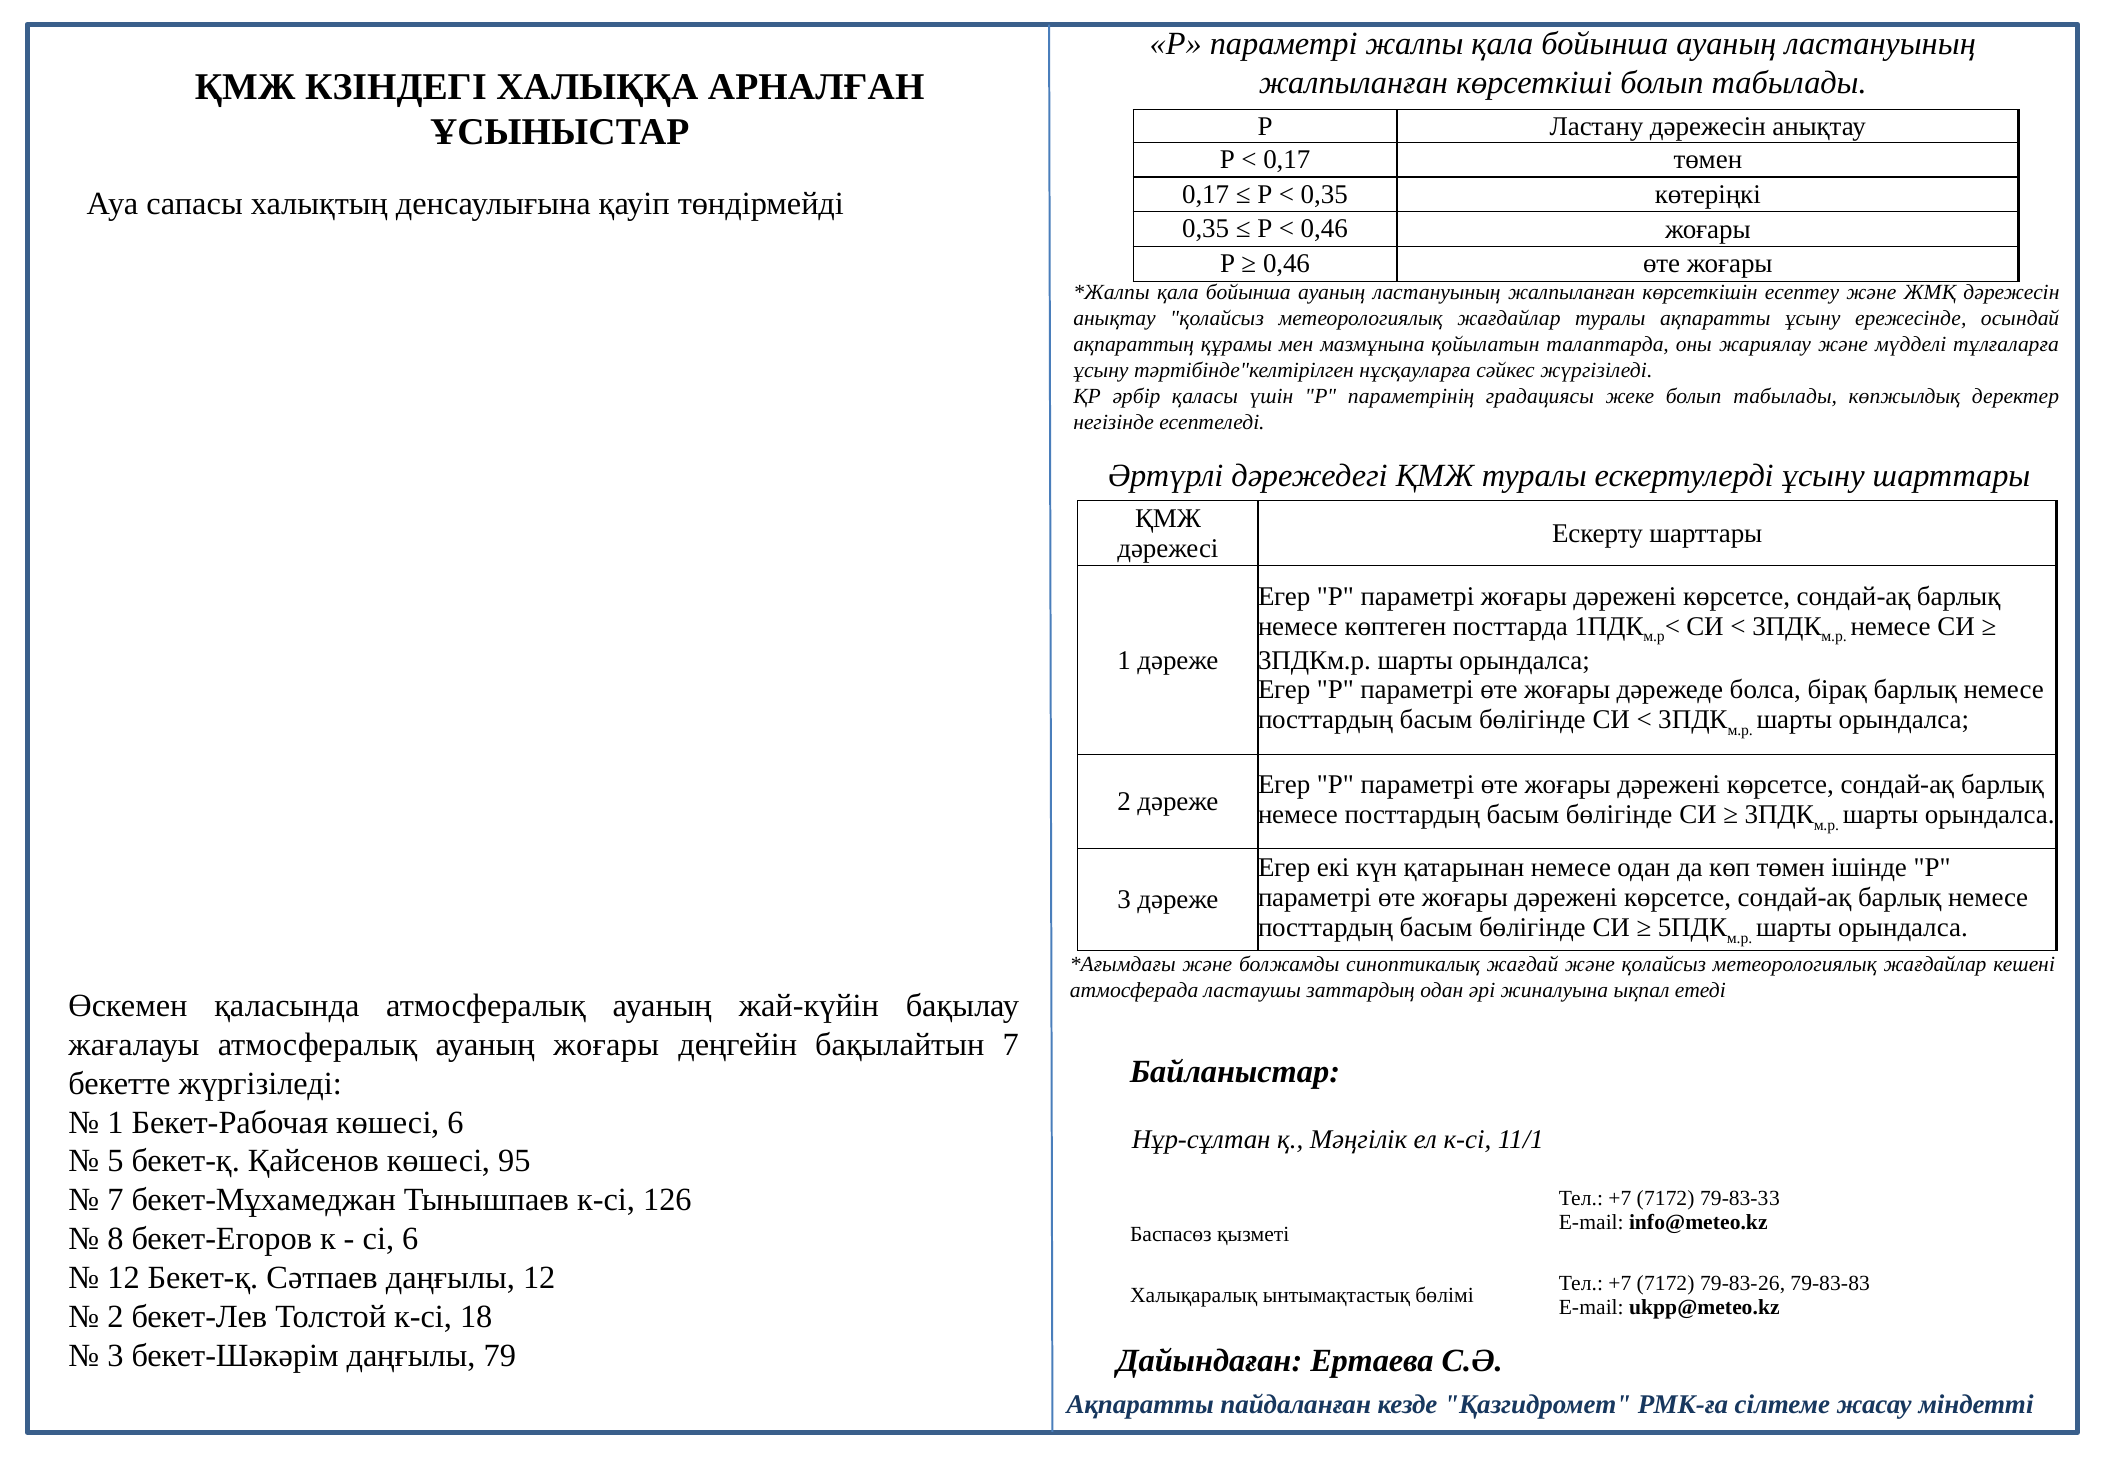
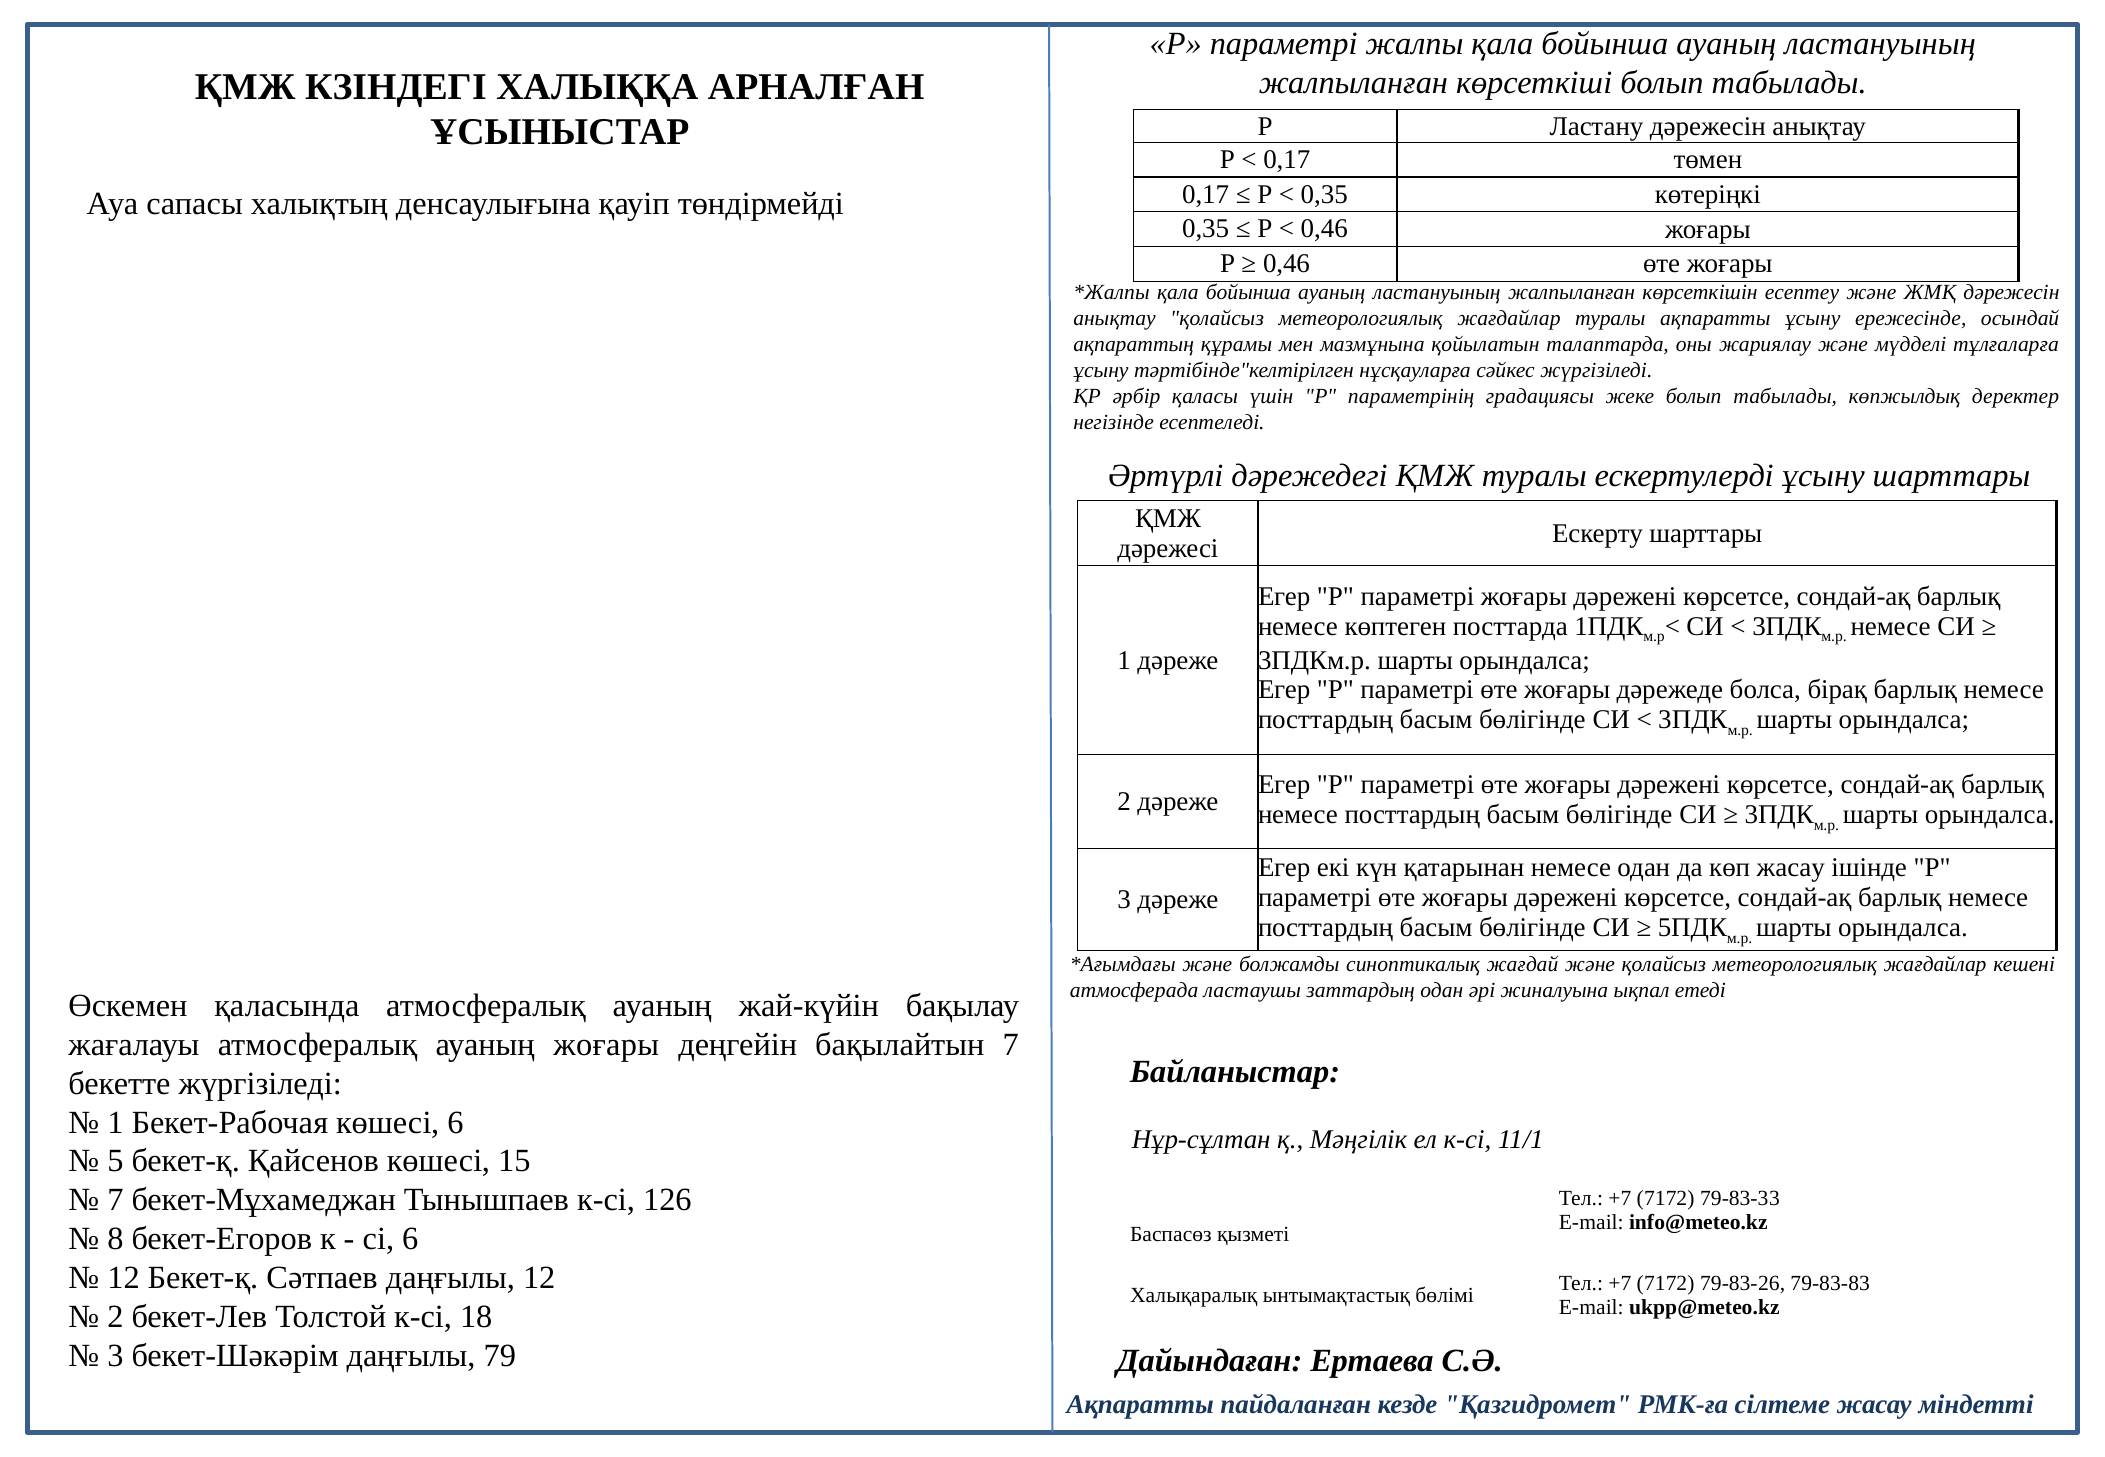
көп төмен: төмен -> жасау
95: 95 -> 15
